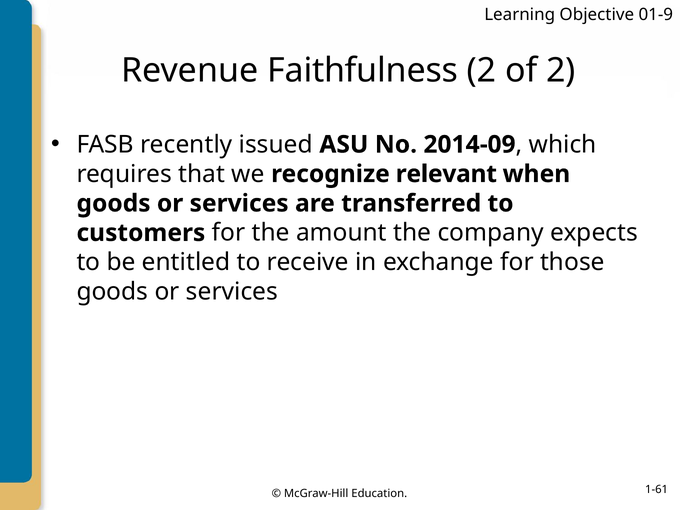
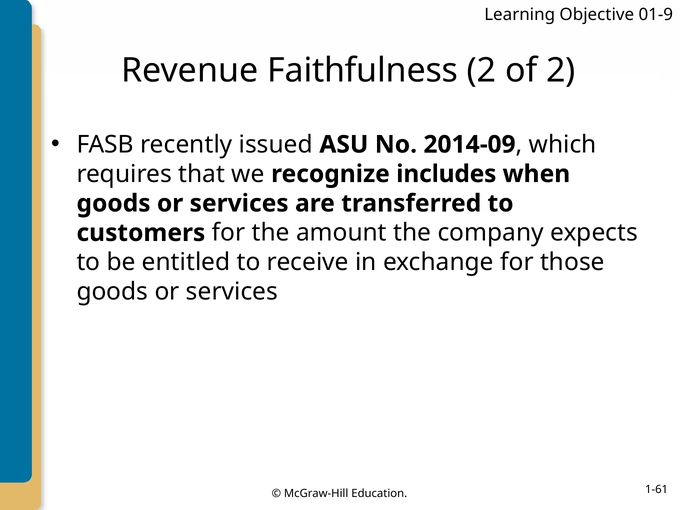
relevant: relevant -> includes
